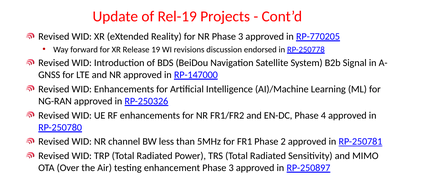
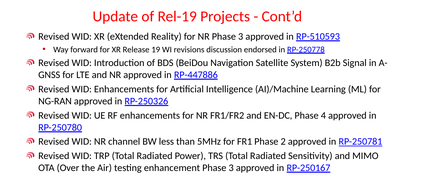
RP-770205: RP-770205 -> RP-510593
RP-147000: RP-147000 -> RP-447886
RP-250897: RP-250897 -> RP-250167
